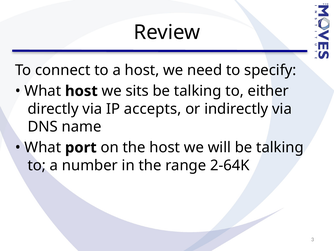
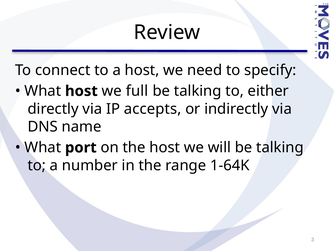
sits: sits -> full
2-64K: 2-64K -> 1-64K
